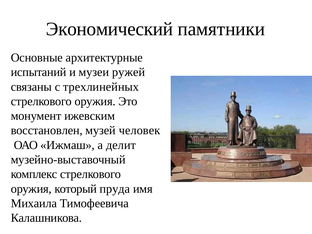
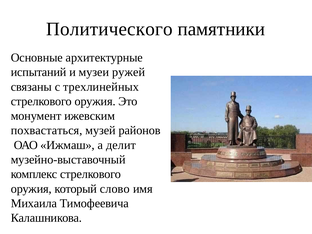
Экономический: Экономический -> Политического
восстановлен: восстановлен -> похвастаться
человек: человек -> районов
пруда: пруда -> слово
